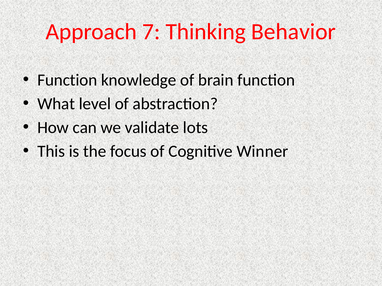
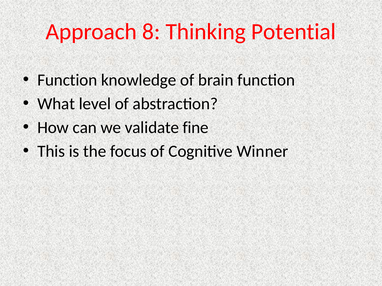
7: 7 -> 8
Behavior: Behavior -> Potential
lots: lots -> fine
